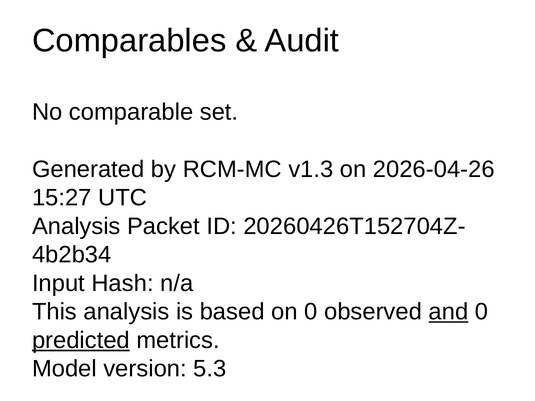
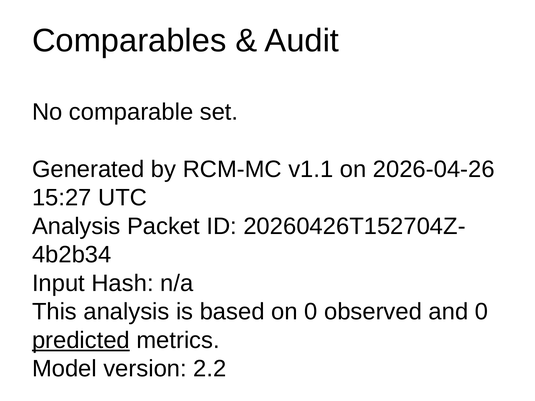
v1.3: v1.3 -> v1.1
and underline: present -> none
5.3: 5.3 -> 2.2
